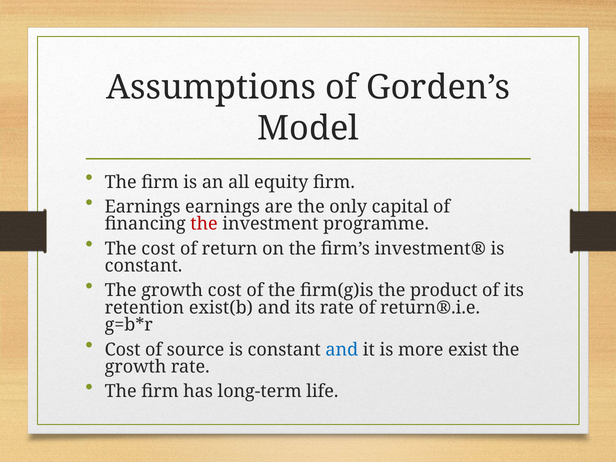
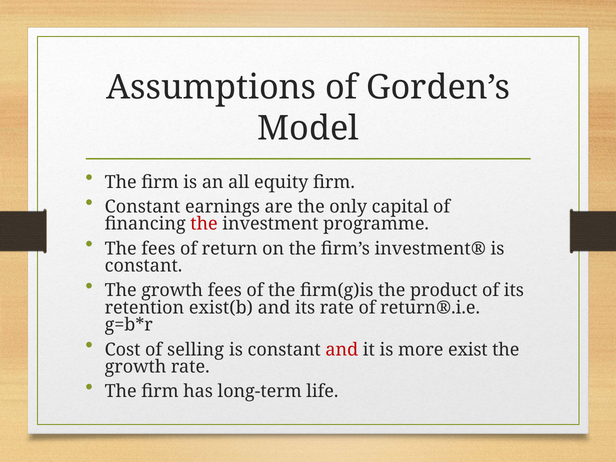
Earnings at (143, 207): Earnings -> Constant
The cost: cost -> fees
growth cost: cost -> fees
source: source -> selling
and at (342, 350) colour: blue -> red
